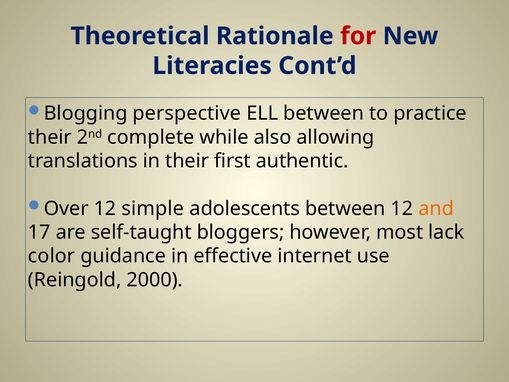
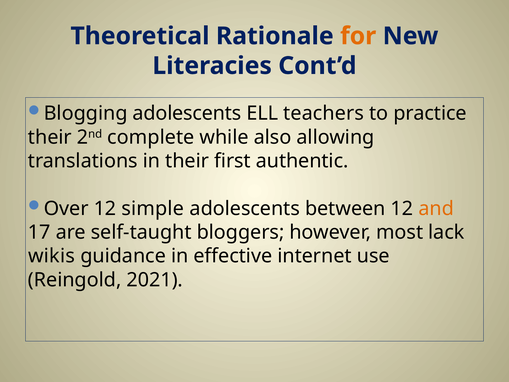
for colour: red -> orange
Blogging perspective: perspective -> adolescents
ELL between: between -> teachers
color: color -> wikis
2000: 2000 -> 2021
